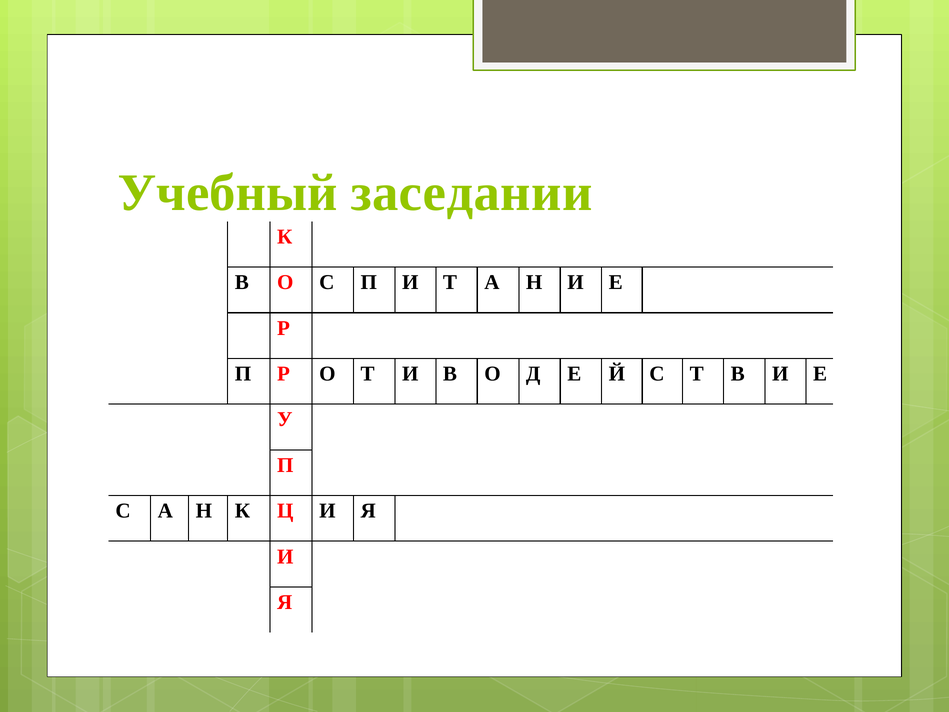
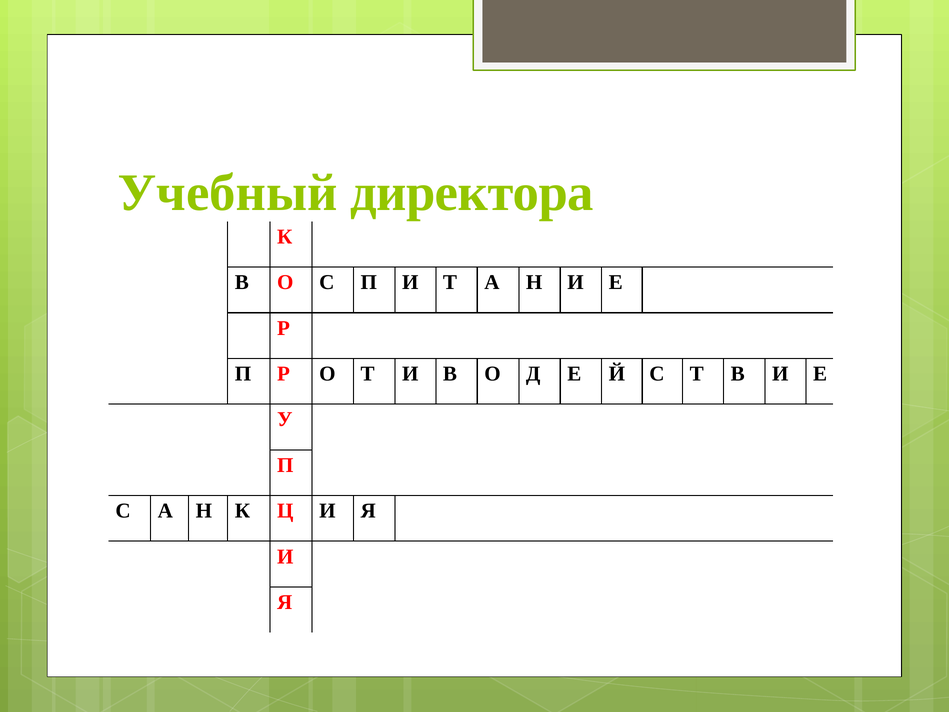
заседании: заседании -> директора
